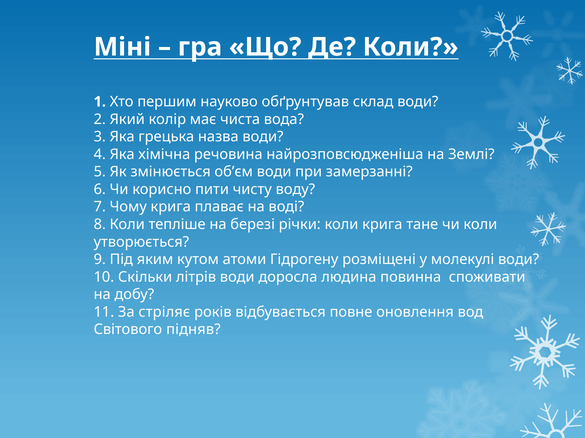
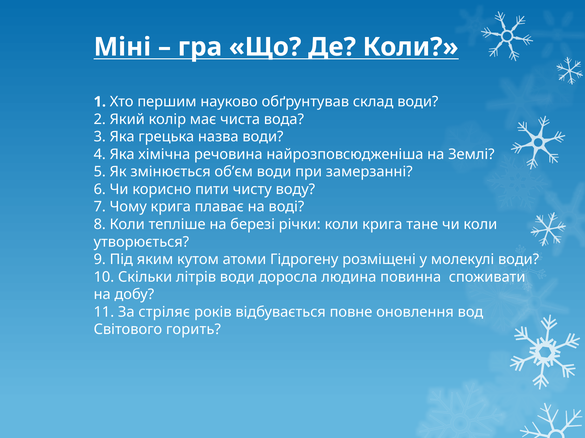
підняв: підняв -> горить
